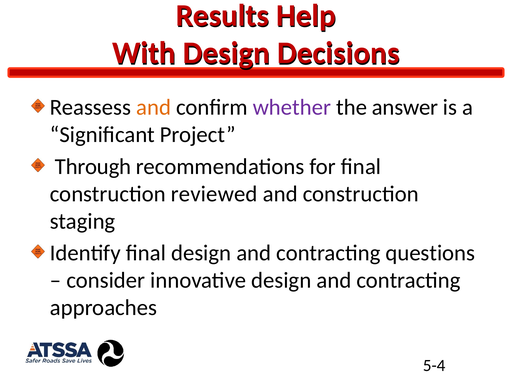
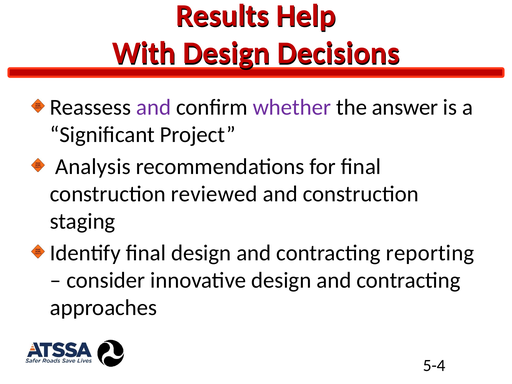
and at (154, 107) colour: orange -> purple
Through: Through -> Analysis
questions: questions -> reporting
